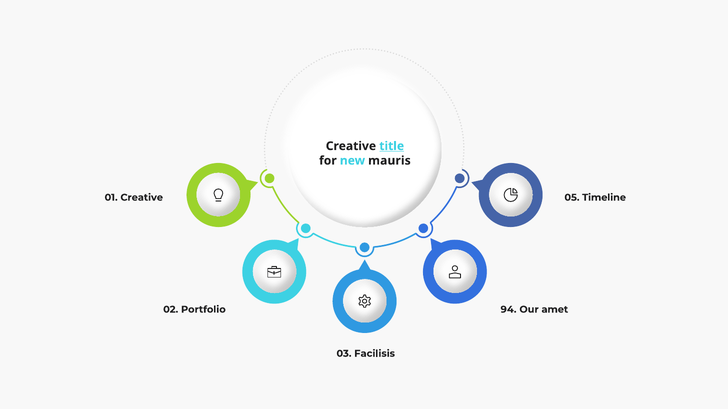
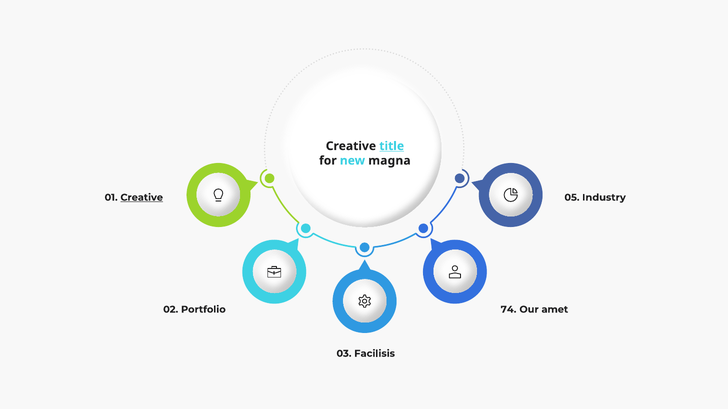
mauris: mauris -> magna
Creative at (142, 198) underline: none -> present
Timeline: Timeline -> Industry
94: 94 -> 74
